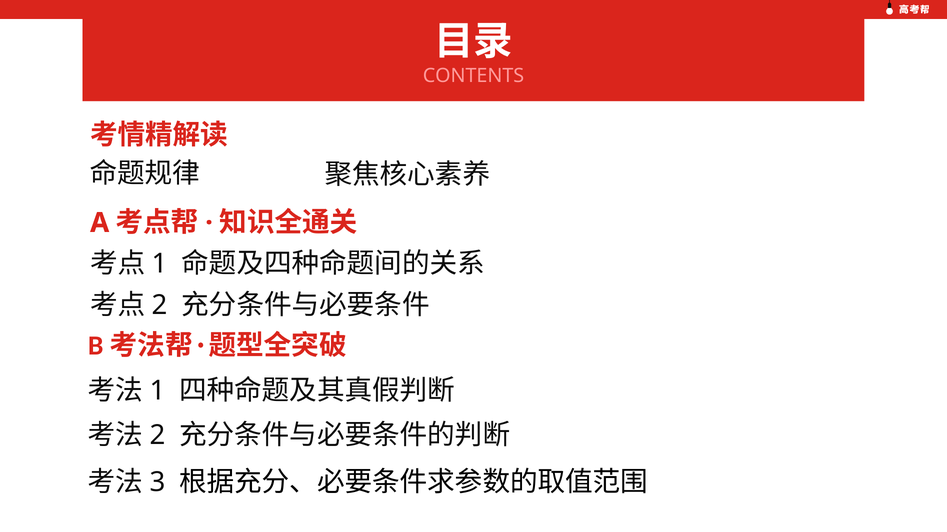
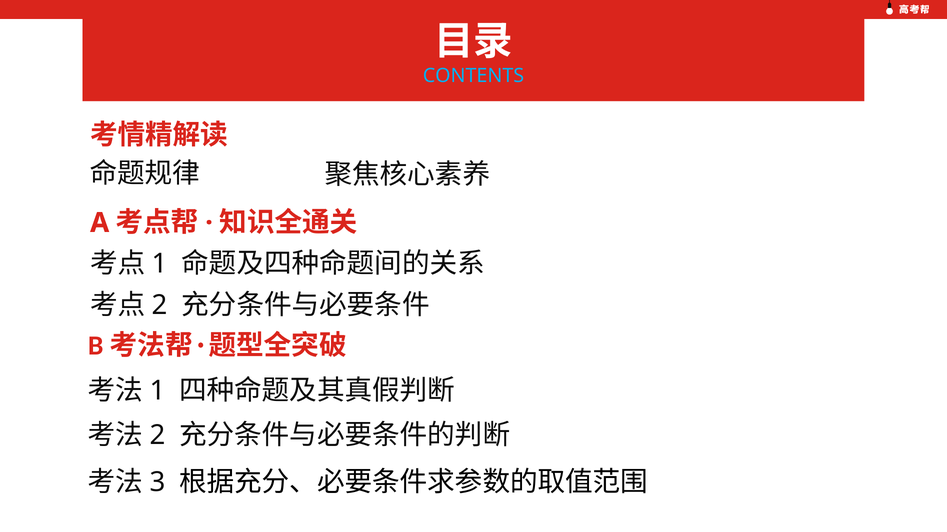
CONTENTS colour: pink -> light blue
